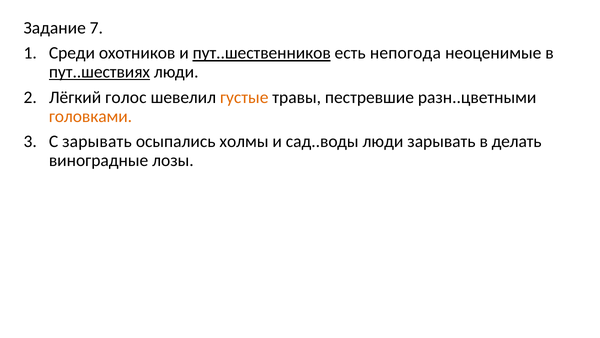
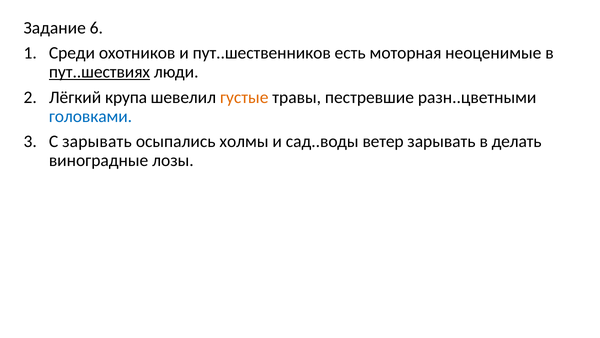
7: 7 -> 6
пут..шественников underline: present -> none
непогода: непогода -> моторная
голос: голос -> крупа
головками colour: orange -> blue
сад..воды люди: люди -> ветер
